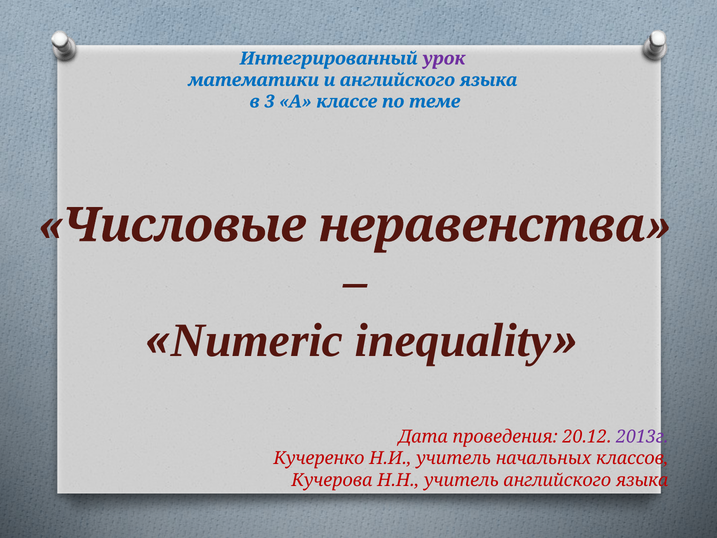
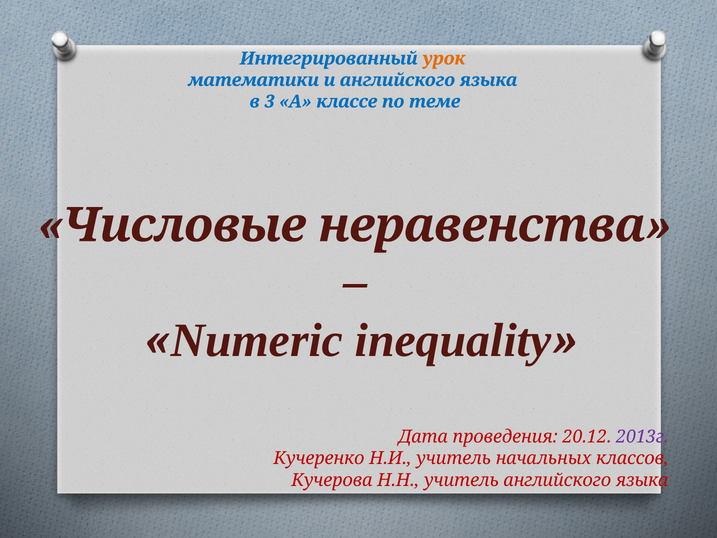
урок colour: purple -> orange
